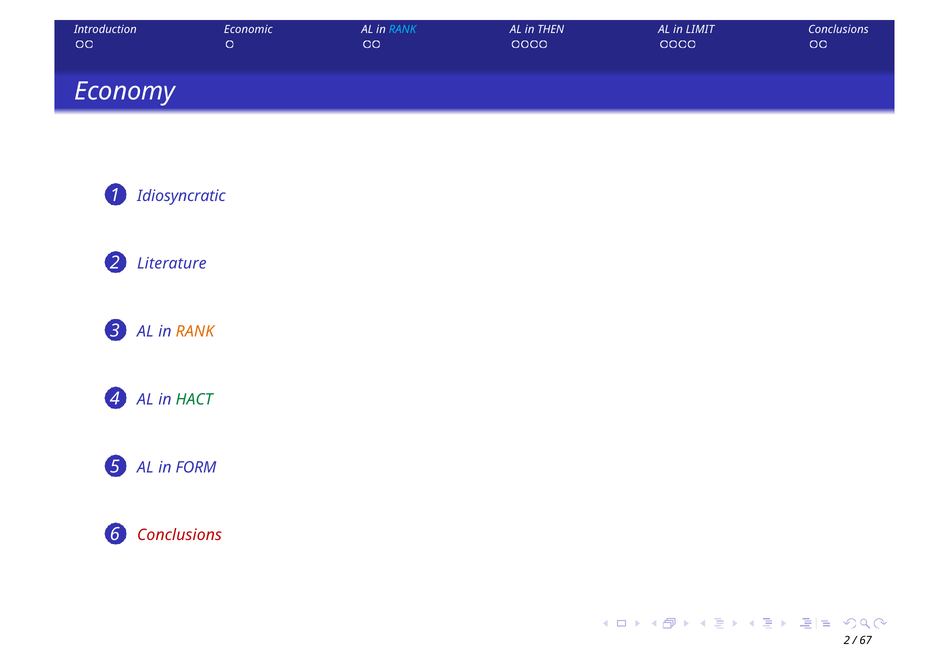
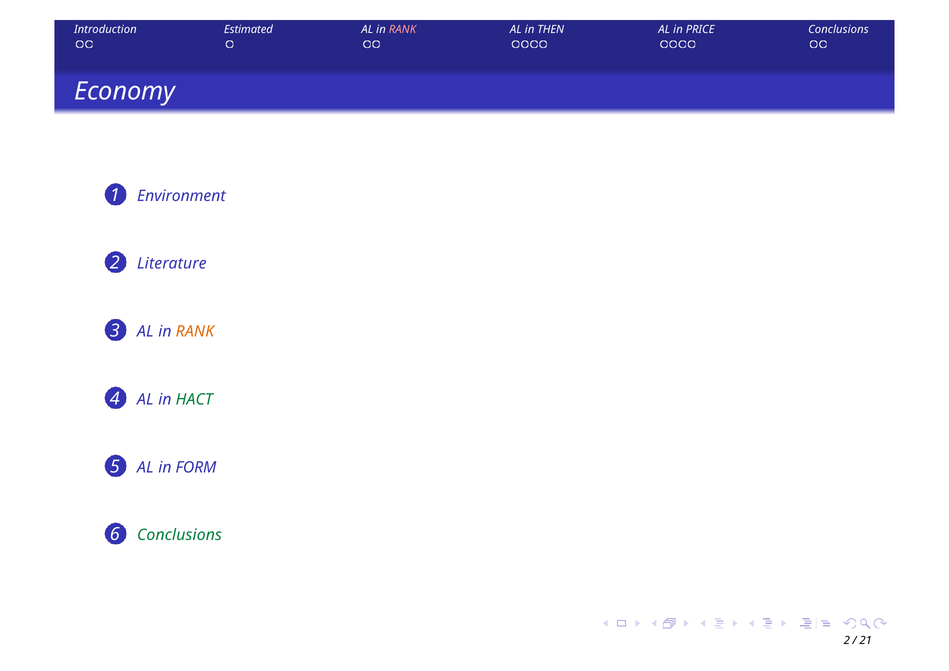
Economic: Economic -> Estimated
RANK at (402, 29) colour: light blue -> pink
LIMIT: LIMIT -> PRICE
Idiosyncratic: Idiosyncratic -> Environment
Conclusions at (179, 535) colour: red -> green
67: 67 -> 21
